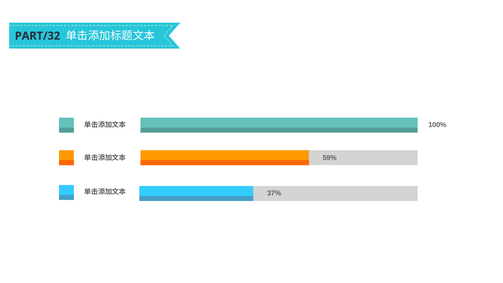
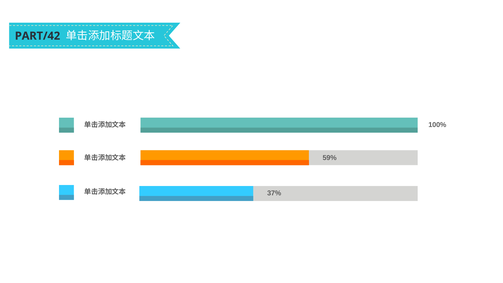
PART/32: PART/32 -> PART/42
